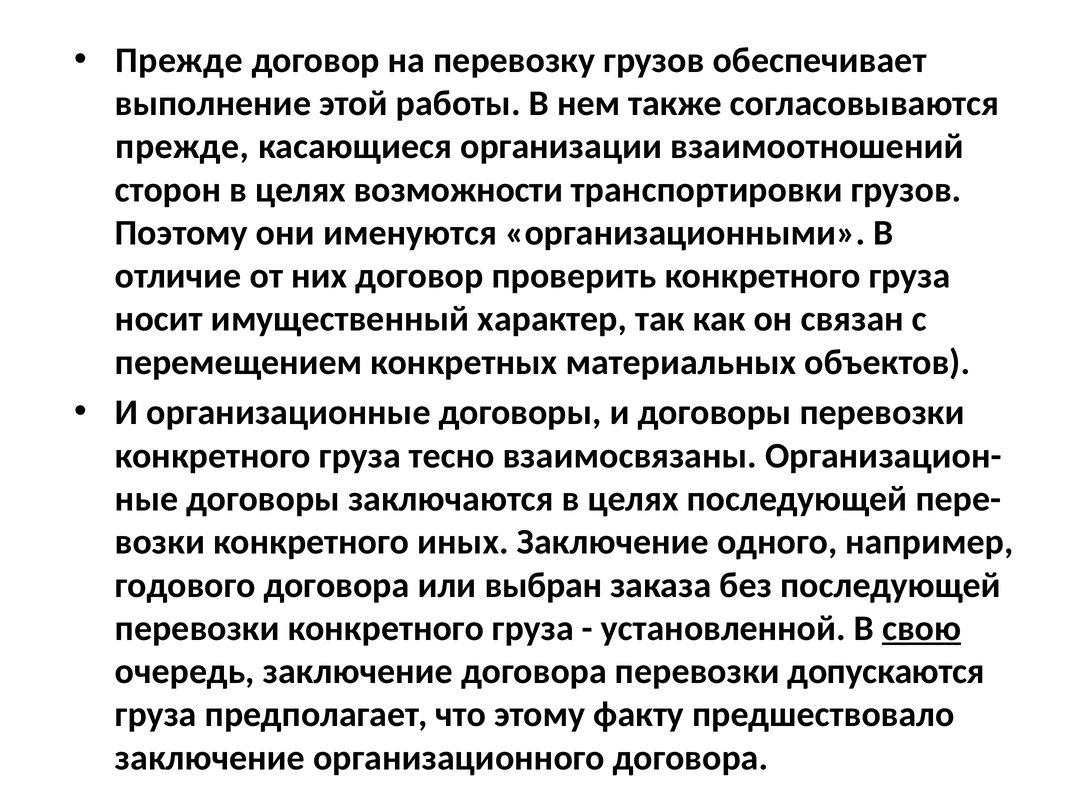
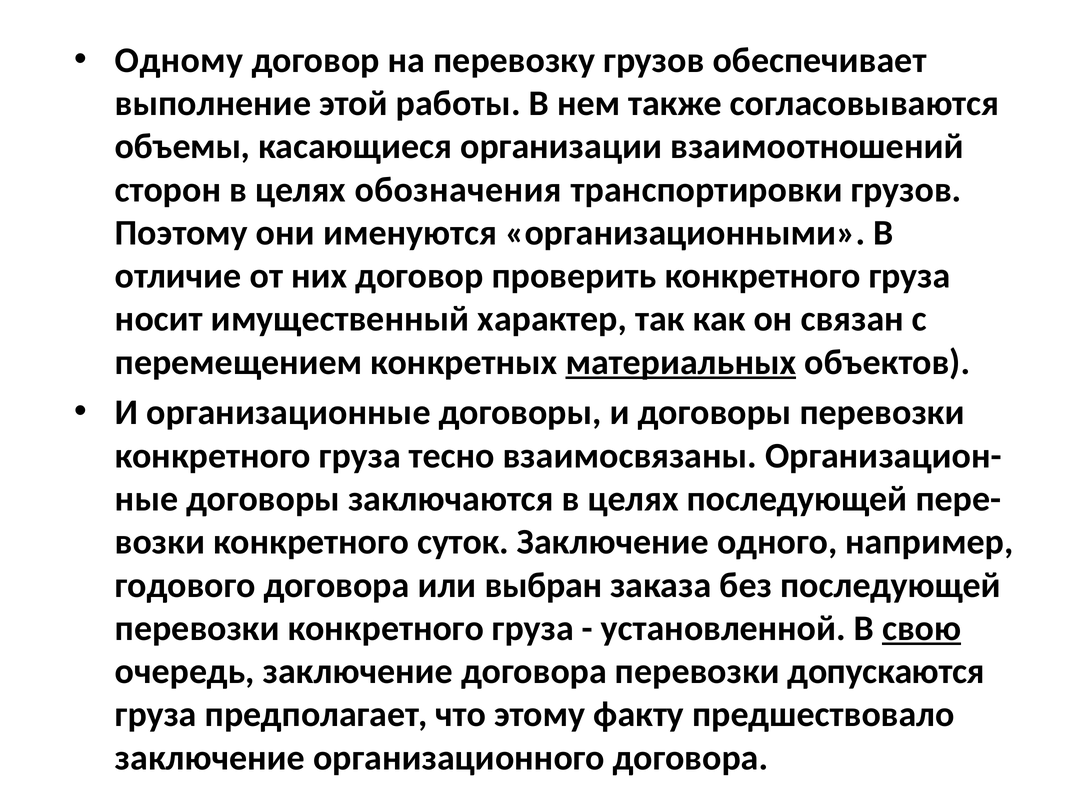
Прежде at (179, 60): Прежде -> Одному
прежде at (182, 147): прежде -> объемы
возможности: возможности -> обозначения
материальных underline: none -> present
иных: иных -> суток
